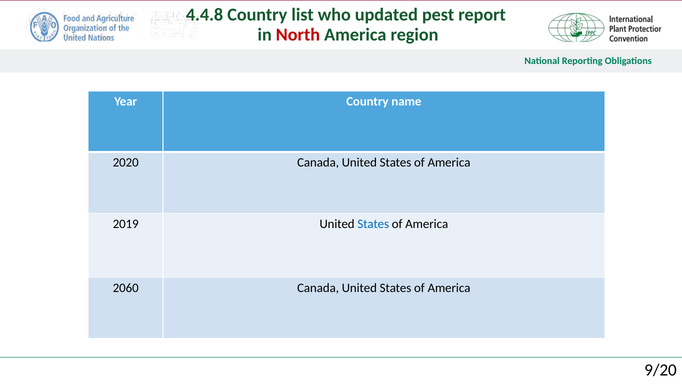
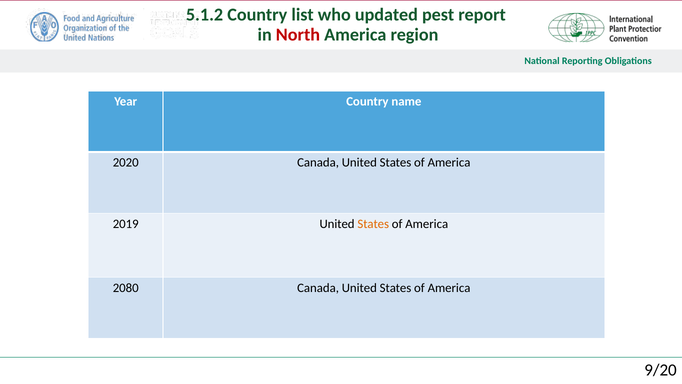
4.4.8: 4.4.8 -> 5.1.2
States at (373, 224) colour: blue -> orange
2060: 2060 -> 2080
